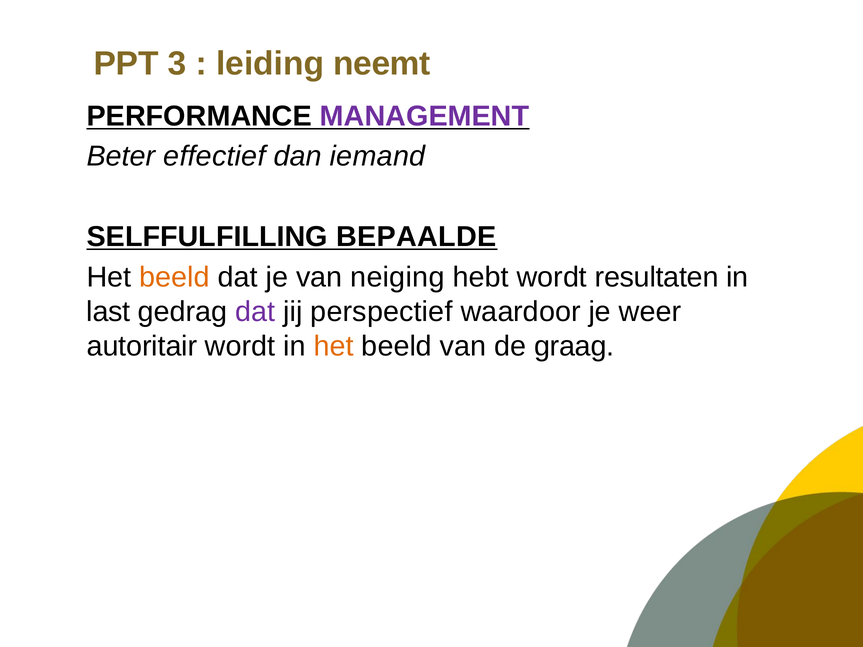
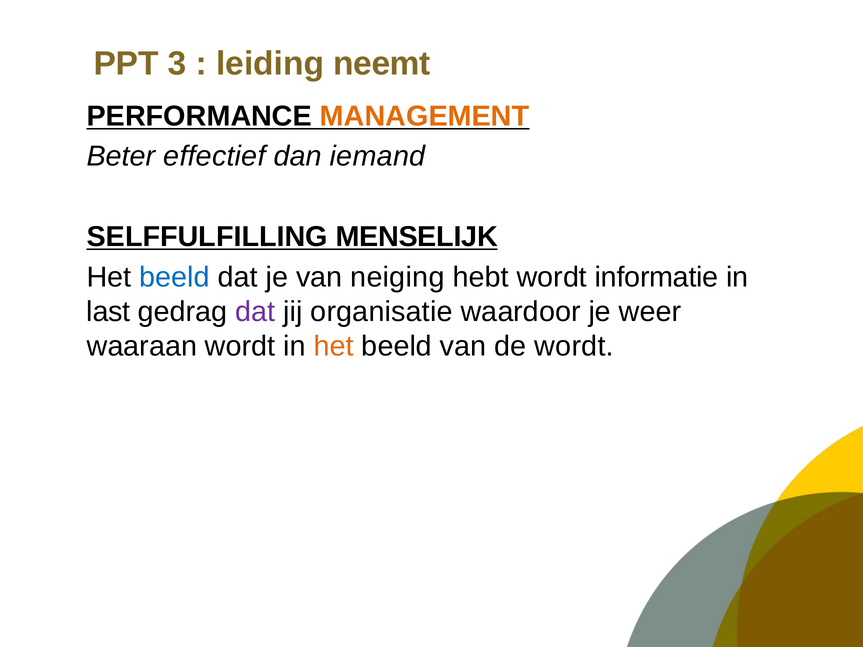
MANAGEMENT colour: purple -> orange
BEPAALDE: BEPAALDE -> MENSELIJK
beeld at (175, 277) colour: orange -> blue
resultaten: resultaten -> informatie
perspectief: perspectief -> organisatie
autoritair: autoritair -> waaraan
de graag: graag -> wordt
